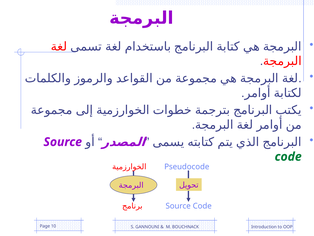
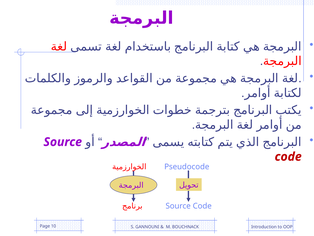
code at (288, 156) colour: green -> red
